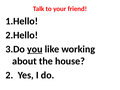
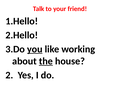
the underline: none -> present
